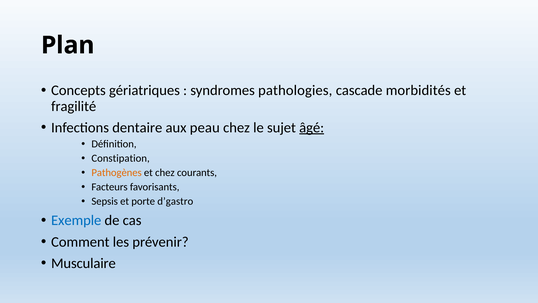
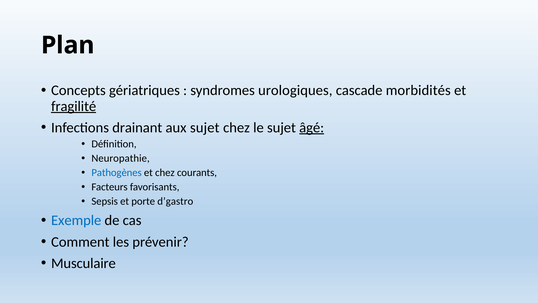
pathologies: pathologies -> urologiques
fragilité underline: none -> present
dentaire: dentaire -> drainant
aux peau: peau -> sujet
Constipation: Constipation -> Neuropathie
Pathogènes colour: orange -> blue
